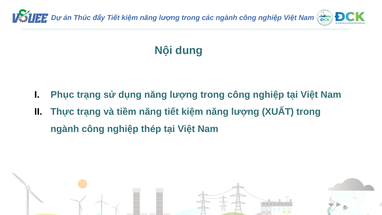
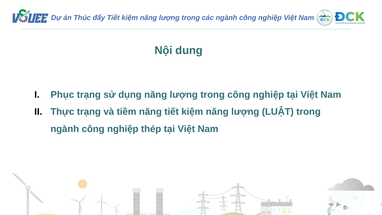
XUẤT: XUẤT -> LUẬT
